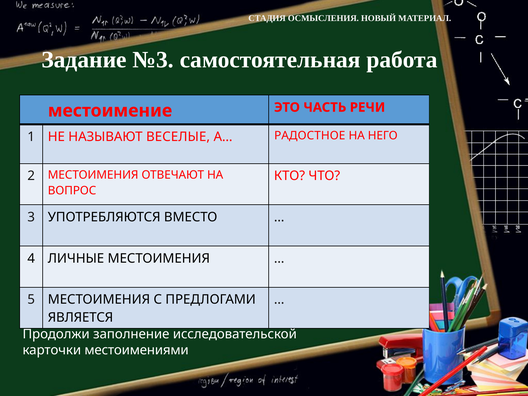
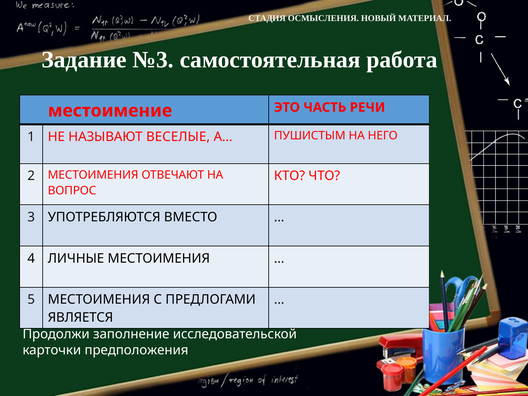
РАДОСТНОЕ: РАДОСТНОЕ -> ПУШИСТЫМ
местоимениями: местоимениями -> предположения
